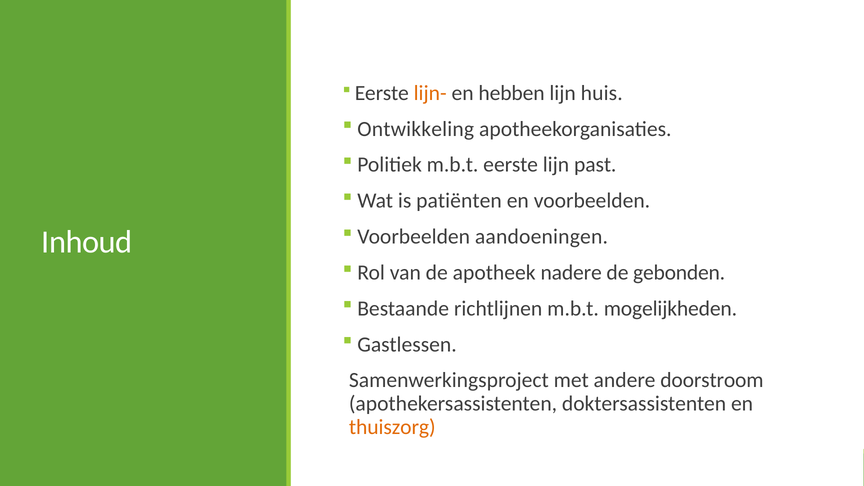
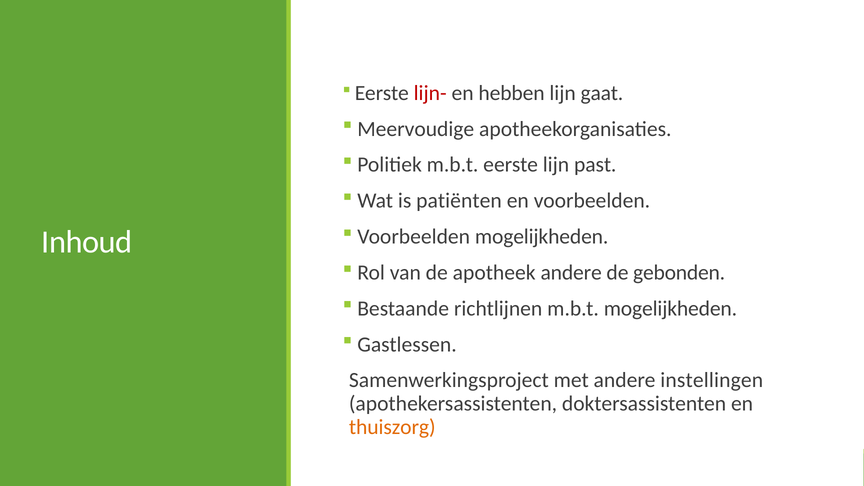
lijn- colour: orange -> red
huis: huis -> gaat
Ontwikkeling: Ontwikkeling -> Meervoudige
Voorbeelden aandoeningen: aandoeningen -> mogelijkheden
apotheek nadere: nadere -> andere
doorstroom: doorstroom -> instellingen
